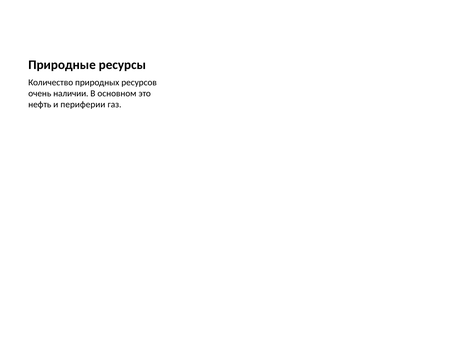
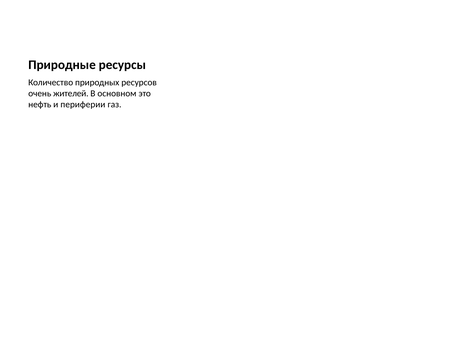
наличии: наличии -> жителей
